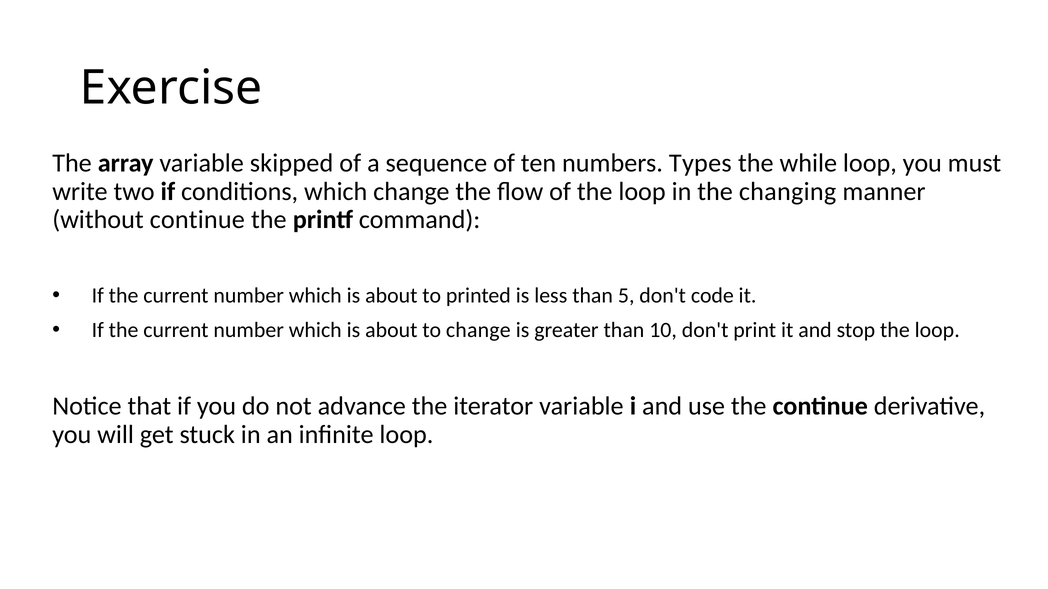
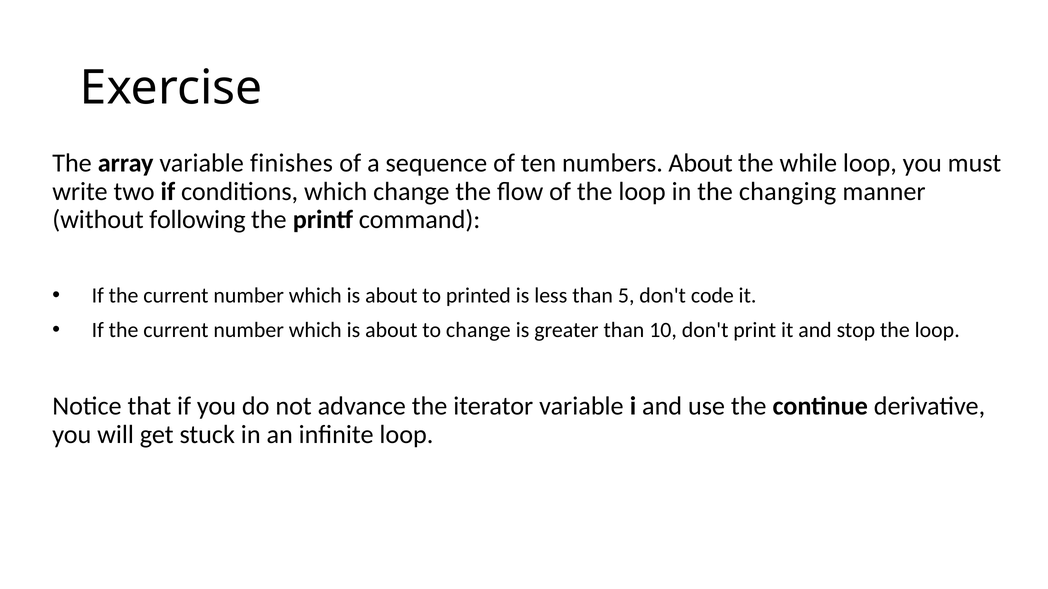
skipped: skipped -> finishes
numbers Types: Types -> About
without continue: continue -> following
